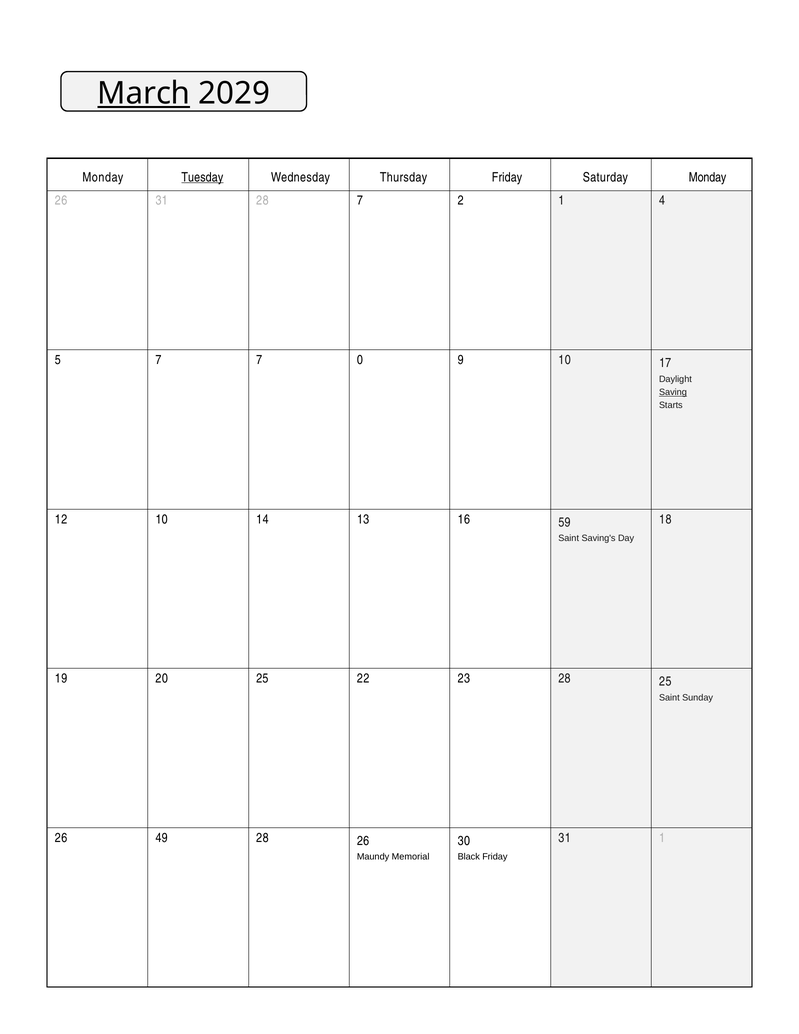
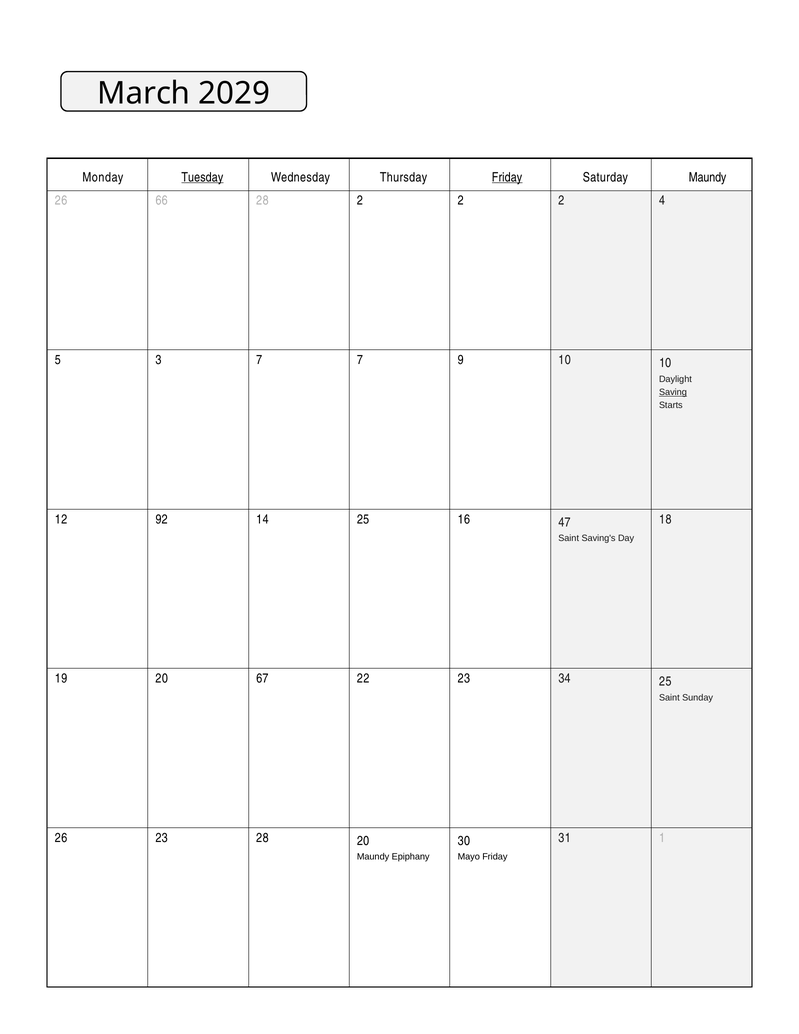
March underline: present -> none
Friday at (507, 177) underline: none -> present
Saturday Monday: Monday -> Maundy
26 31: 31 -> 66
28 7: 7 -> 2
1 at (561, 201): 1 -> 2
5 7: 7 -> 3
7 0: 0 -> 7
10 17: 17 -> 10
12 10: 10 -> 92
14 13: 13 -> 25
59: 59 -> 47
20 25: 25 -> 67
23 28: 28 -> 34
26 49: 49 -> 23
28 26: 26 -> 20
Memorial: Memorial -> Epiphany
Black: Black -> Mayo
